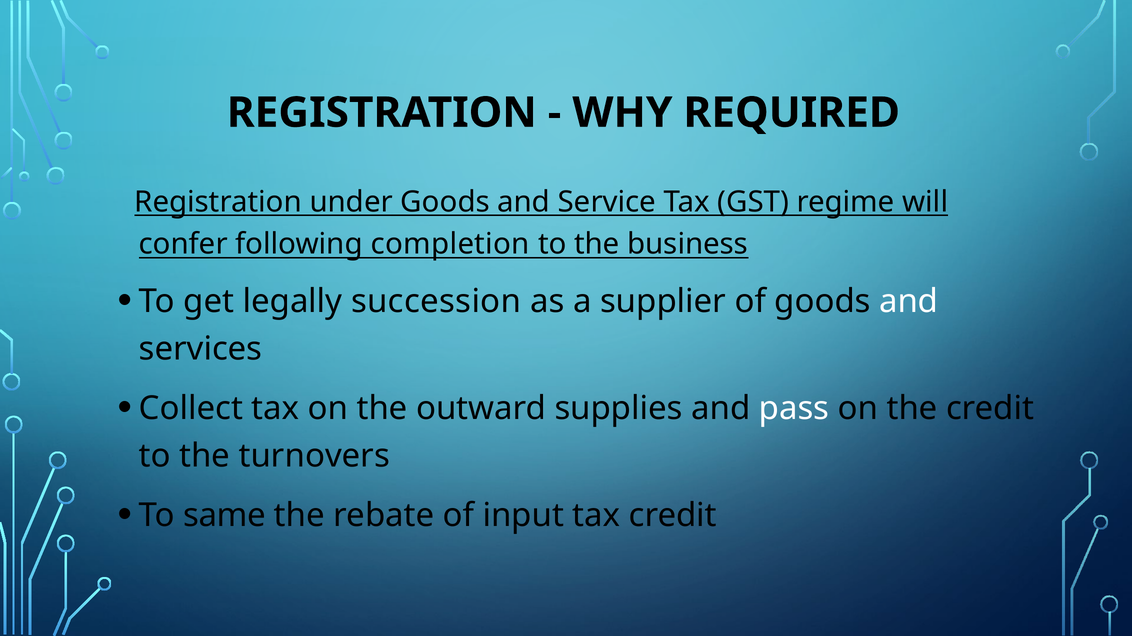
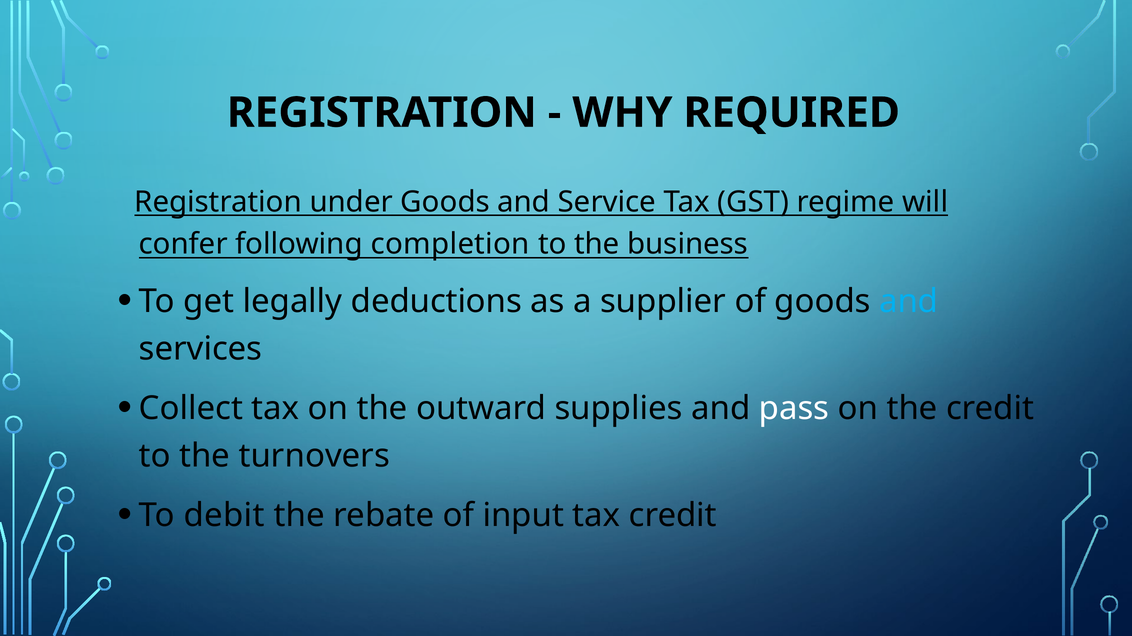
succession: succession -> deductions
and at (909, 302) colour: white -> light blue
same: same -> debit
